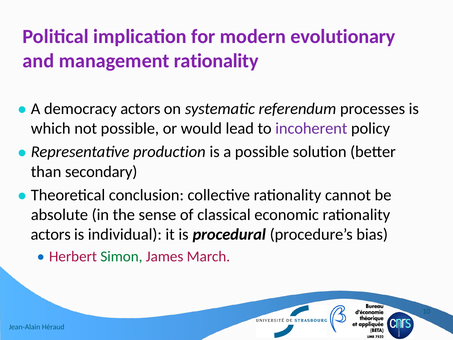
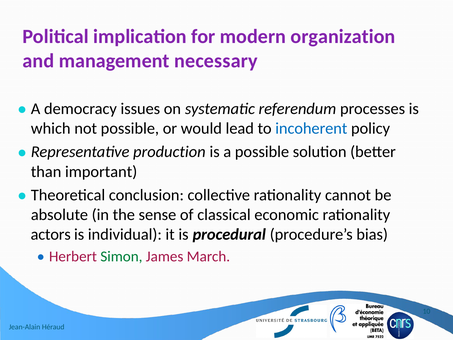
evolutionary: evolutionary -> organization
management rationality: rationality -> necessary
democracy actors: actors -> issues
incoherent colour: purple -> blue
secondary: secondary -> important
